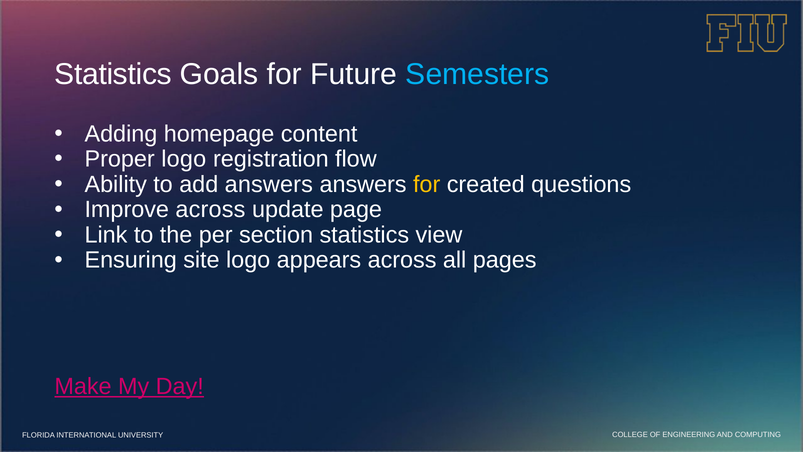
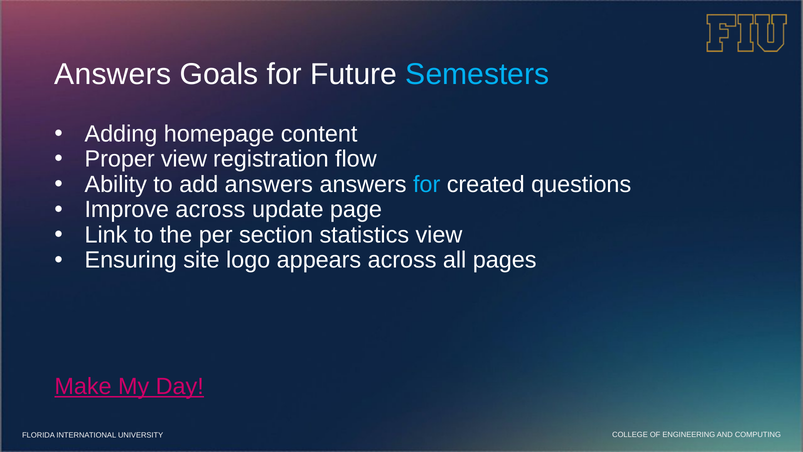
Statistics at (113, 74): Statistics -> Answers
Proper logo: logo -> view
for at (427, 184) colour: yellow -> light blue
